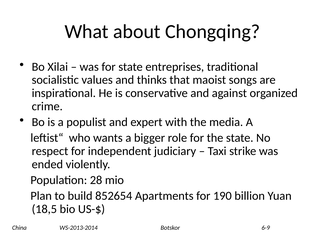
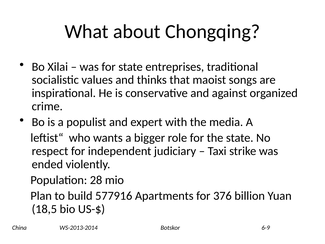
852654: 852654 -> 577916
190: 190 -> 376
